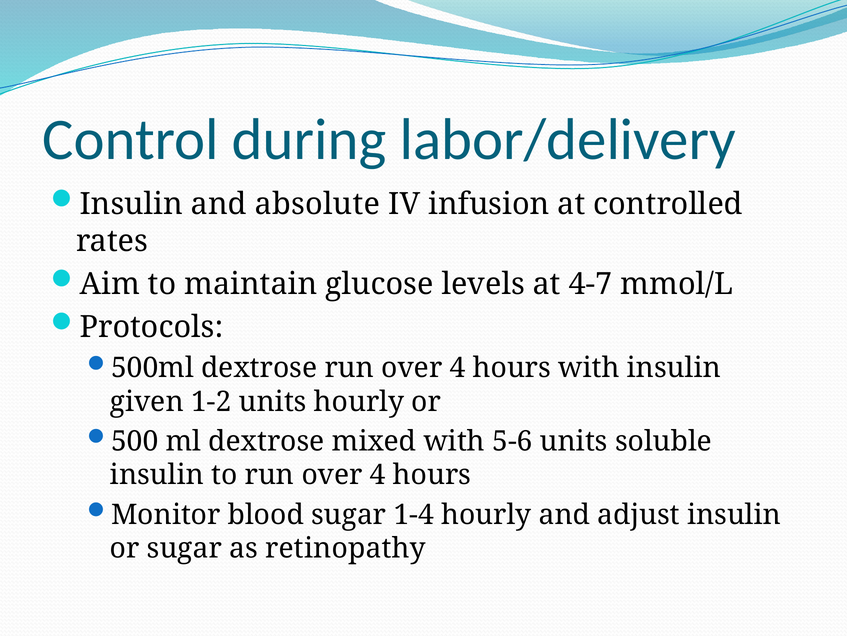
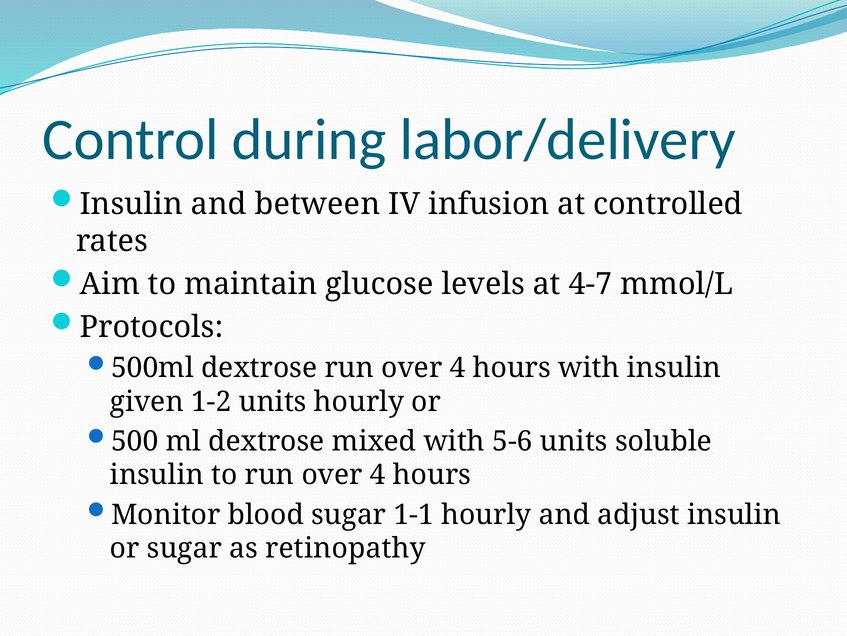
absolute: absolute -> between
1-4: 1-4 -> 1-1
